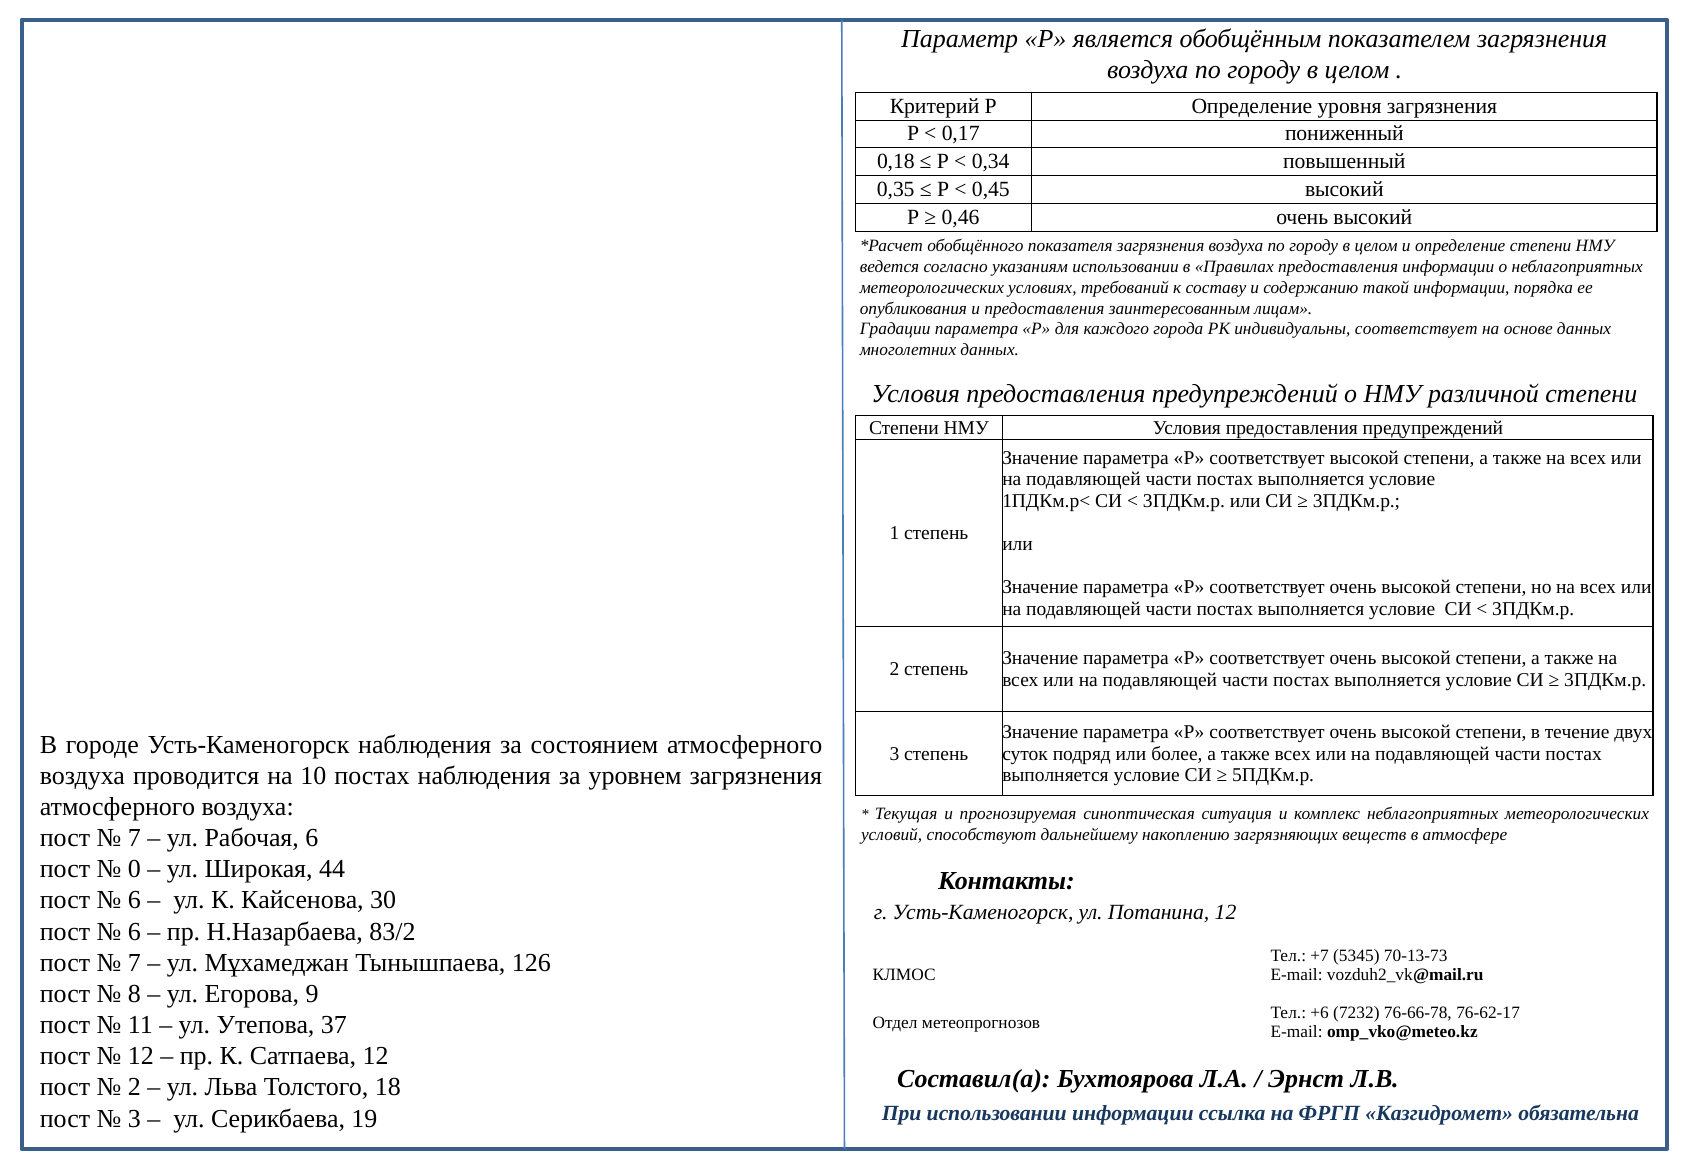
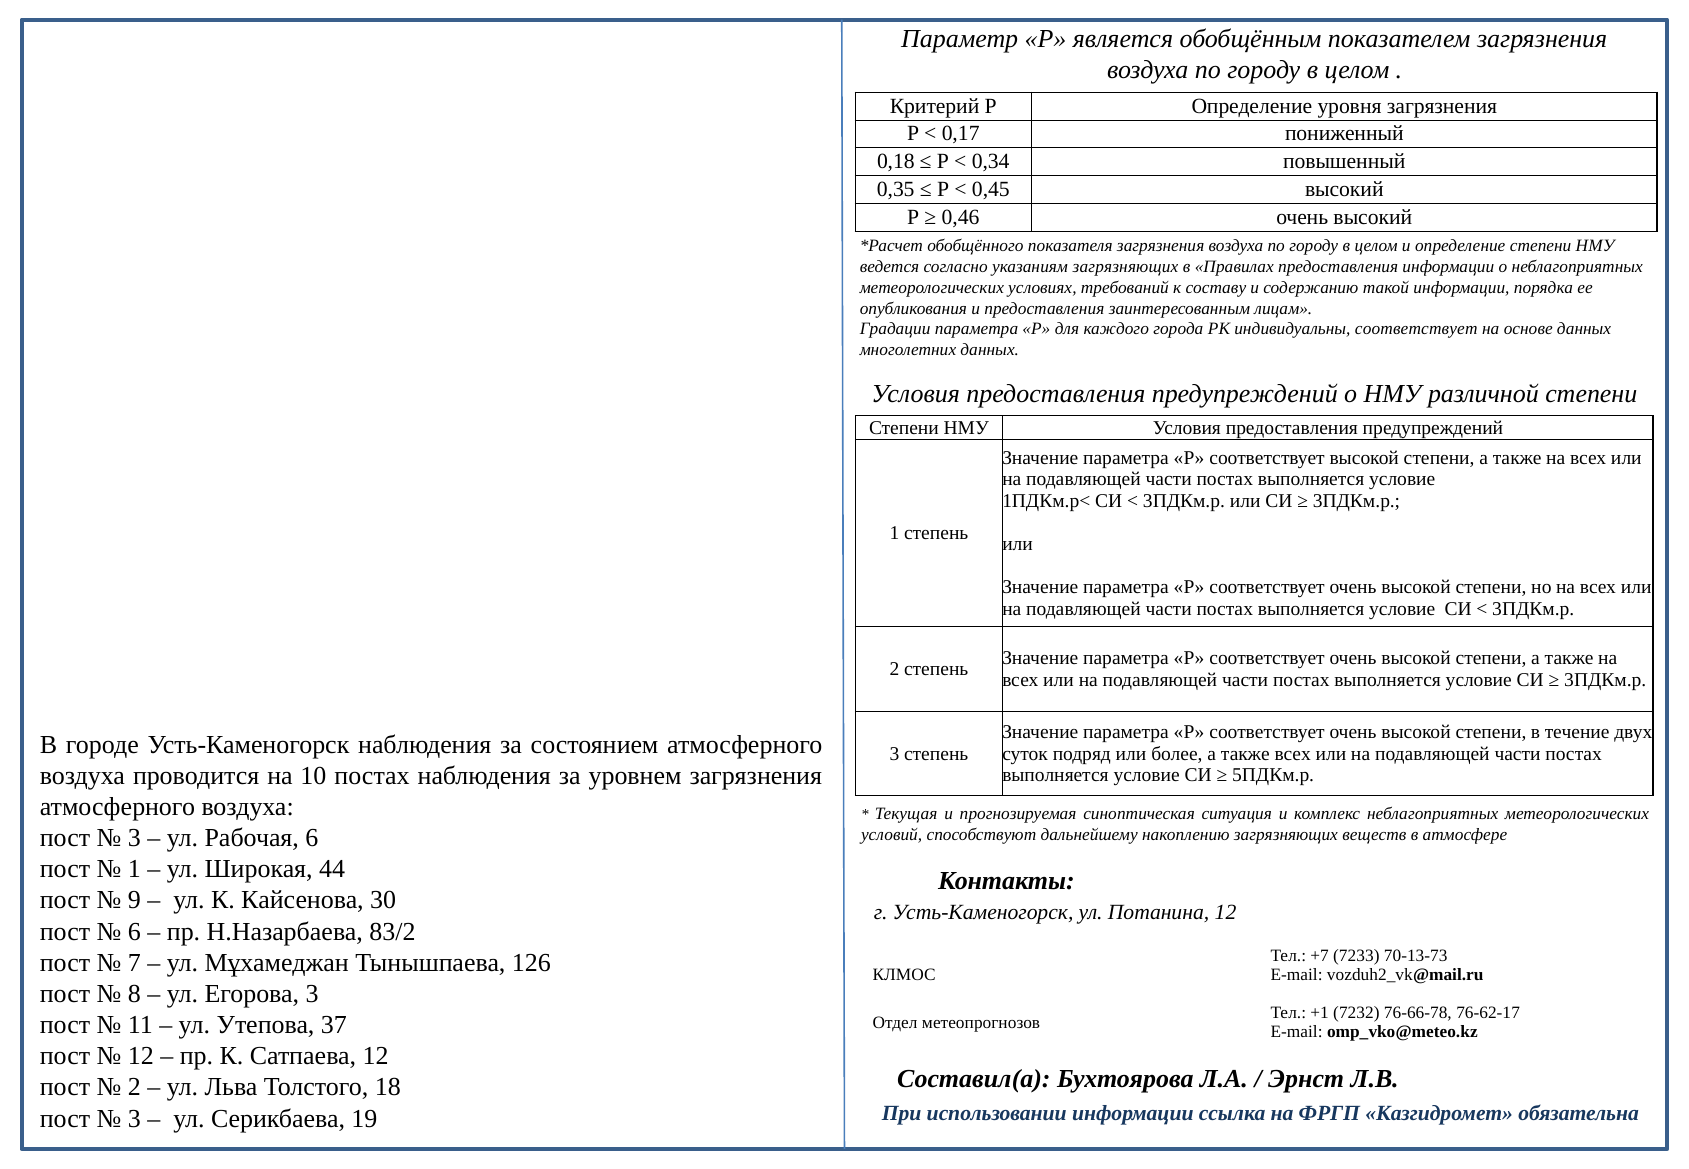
указаниям использовании: использовании -> загрязняющих
7 at (134, 838): 7 -> 3
0 at (134, 869): 0 -> 1
6 at (134, 901): 6 -> 9
5345: 5345 -> 7233
Егорова 9: 9 -> 3
+6: +6 -> +1
